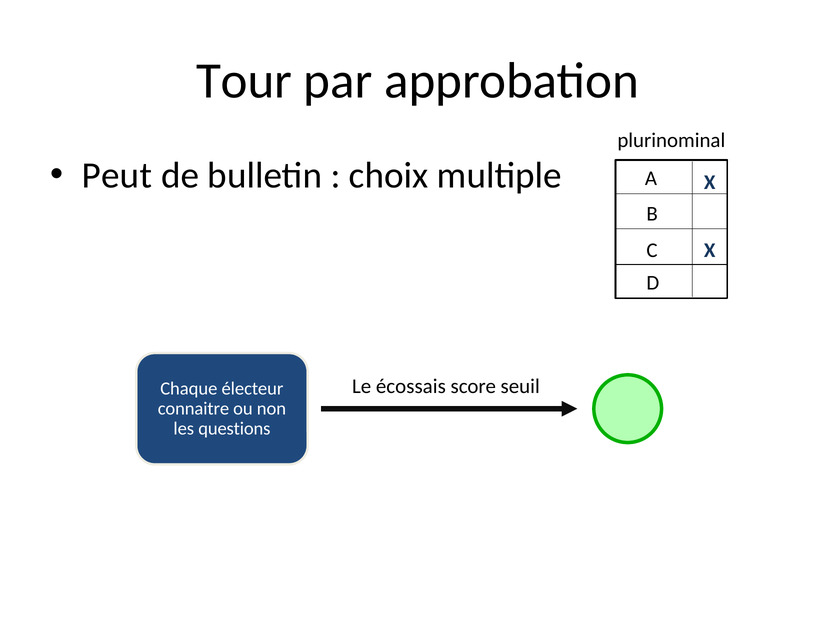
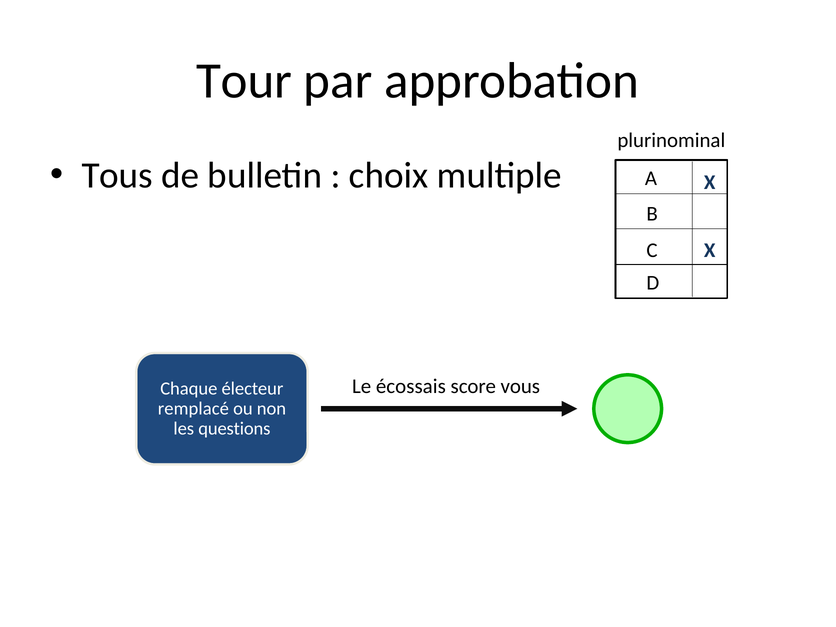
Peut: Peut -> Tous
seuil: seuil -> vous
connaitre: connaitre -> remplacé
